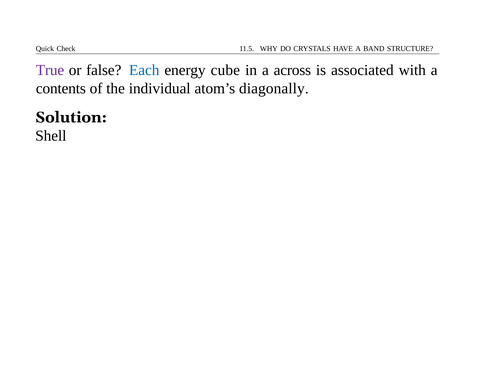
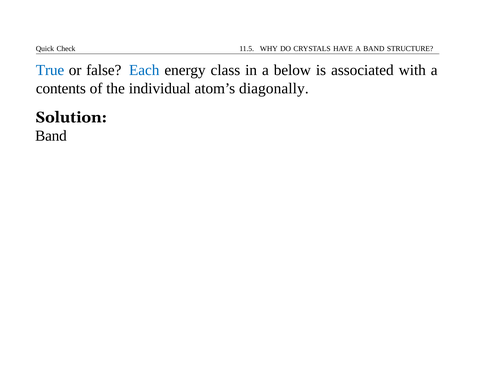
True colour: purple -> blue
cube: cube -> class
across: across -> below
Shell at (51, 136): Shell -> Band
